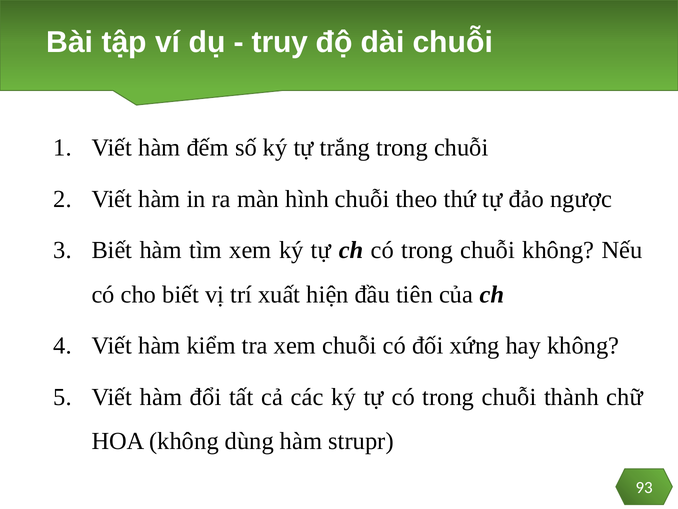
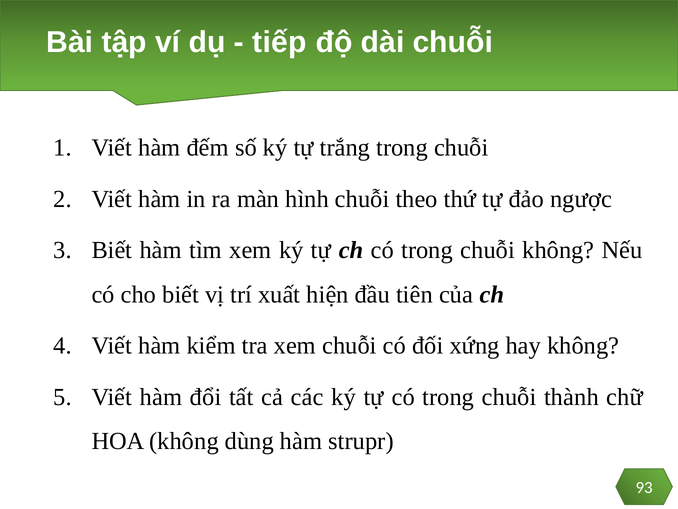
truy: truy -> tiếp
